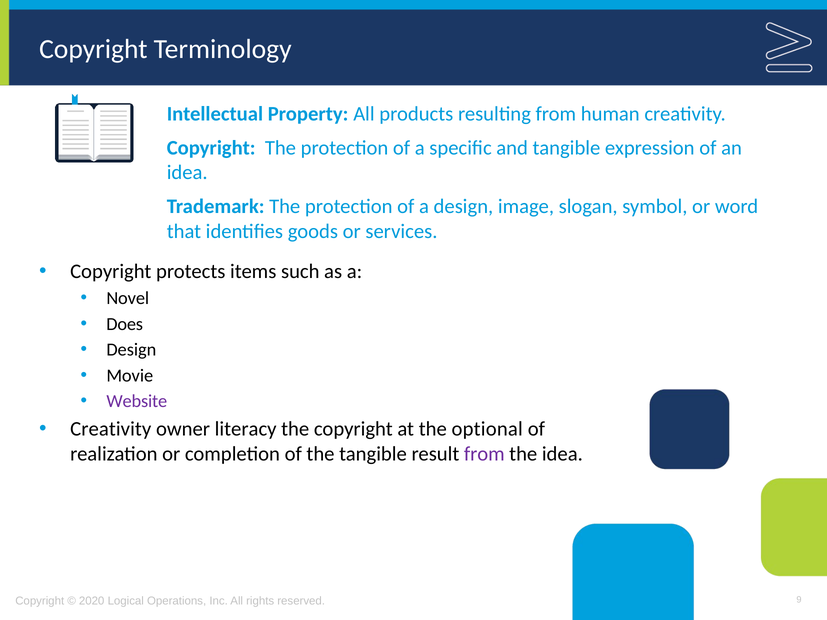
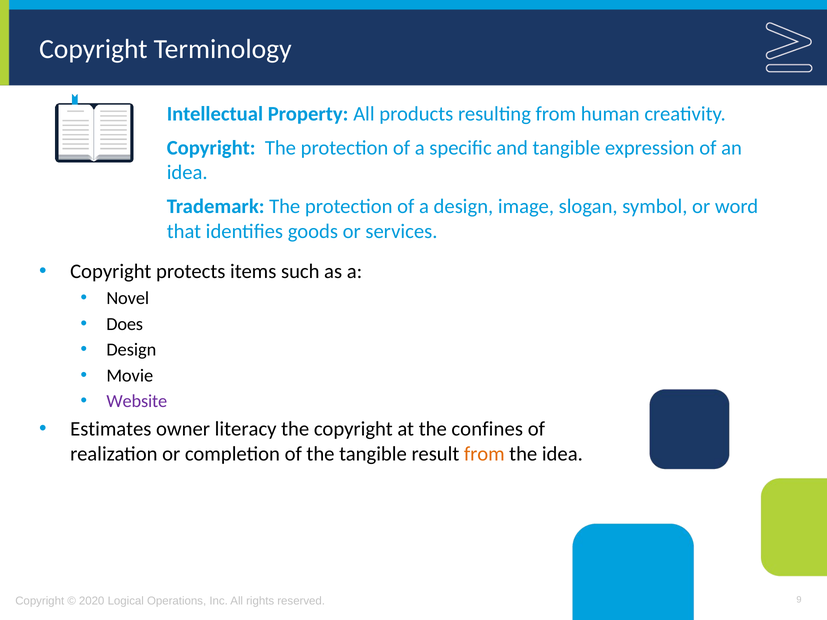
Creativity at (111, 429): Creativity -> Estimates
optional: optional -> confines
from at (484, 454) colour: purple -> orange
